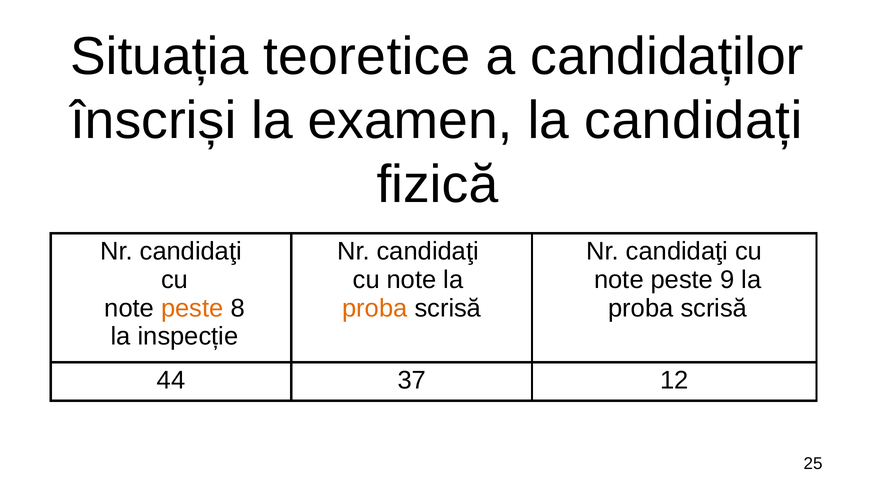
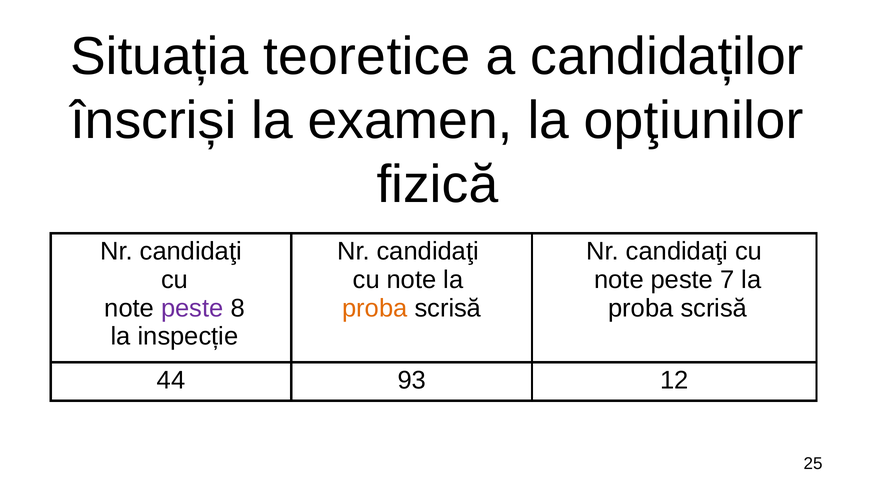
candidați: candidați -> opţiunilor
9: 9 -> 7
peste at (192, 308) colour: orange -> purple
37: 37 -> 93
